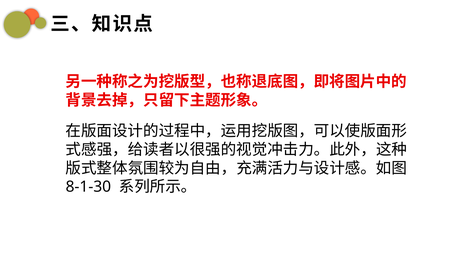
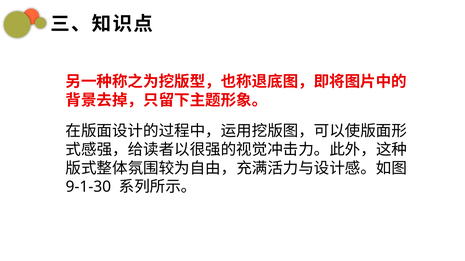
8-1-30: 8-1-30 -> 9-1-30
